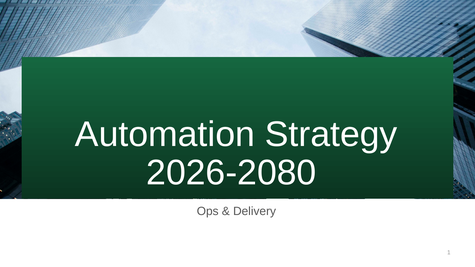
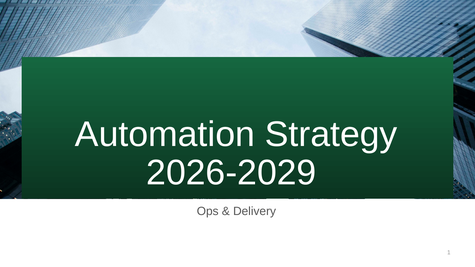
2026-2080: 2026-2080 -> 2026-2029
